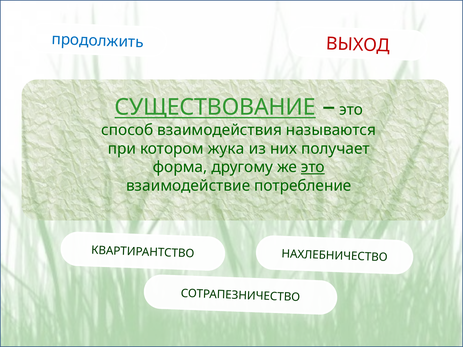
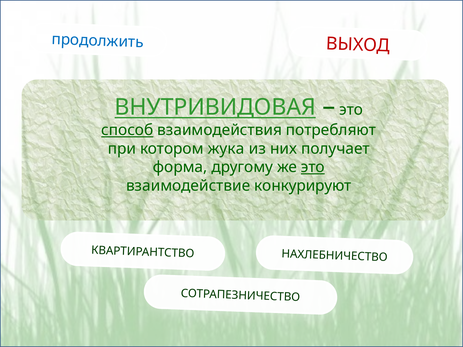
СУЩЕСТВОВАНИЕ: СУЩЕСТВОВАНИЕ -> ВНУТРИВИДОВАЯ
способ underline: none -> present
называются: называются -> потребляют
потребление: потребление -> конкурируют
